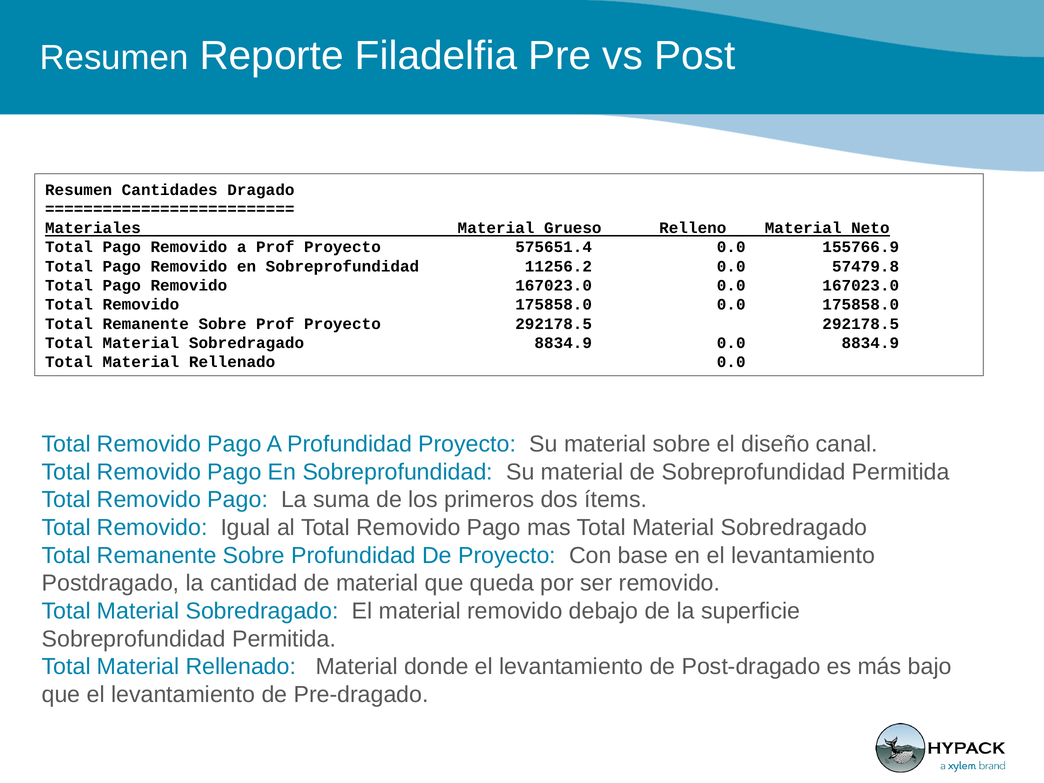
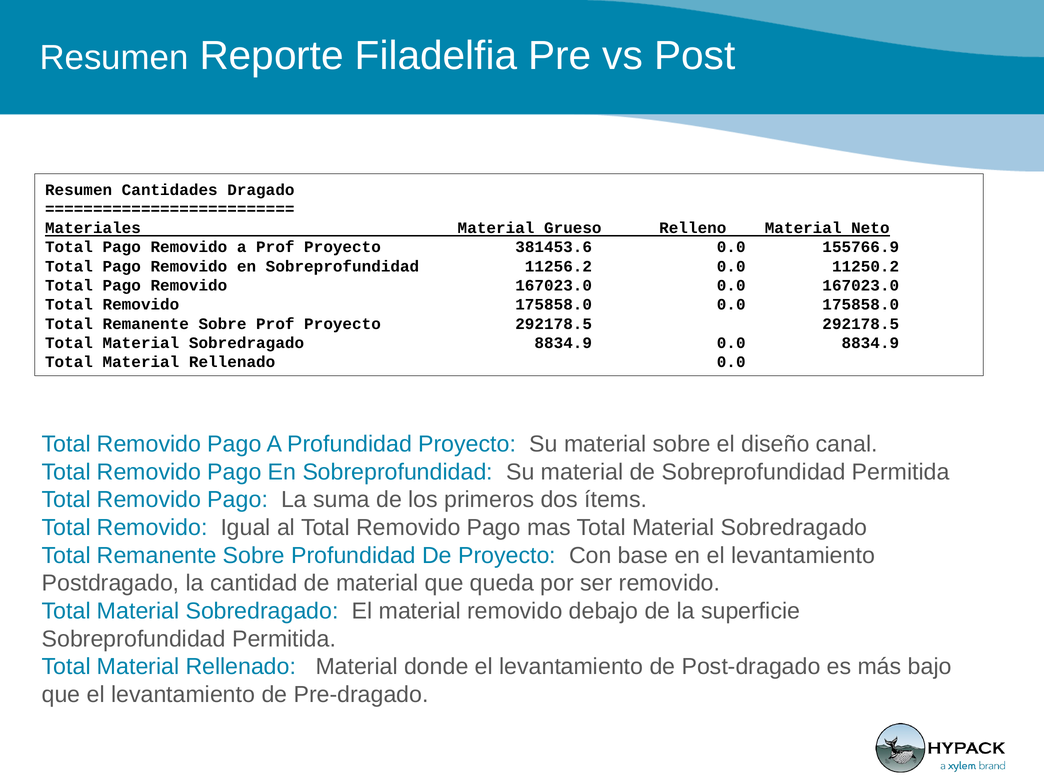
575651.4: 575651.4 -> 381453.6
57479.8: 57479.8 -> 11250.2
